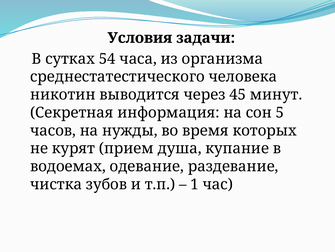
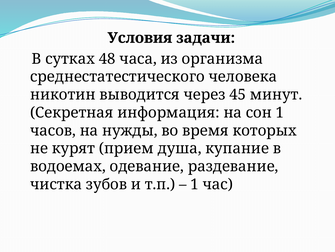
54: 54 -> 48
сон 5: 5 -> 1
